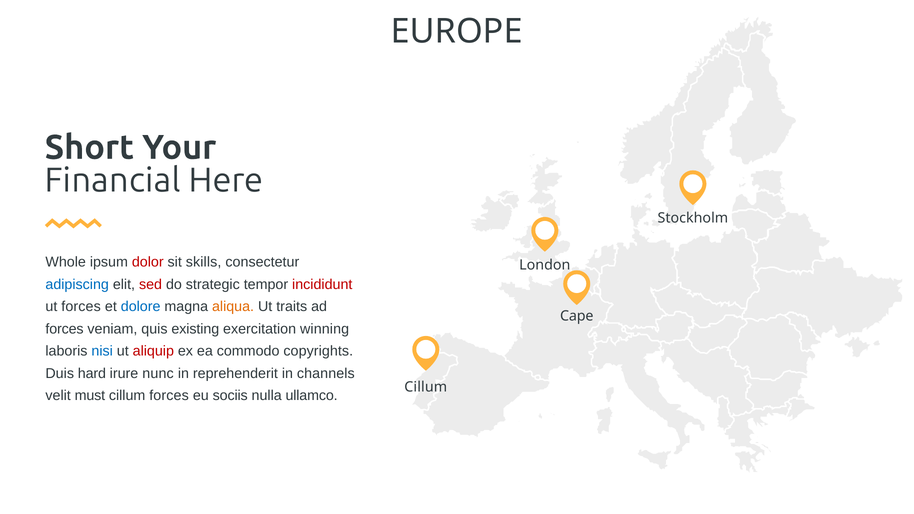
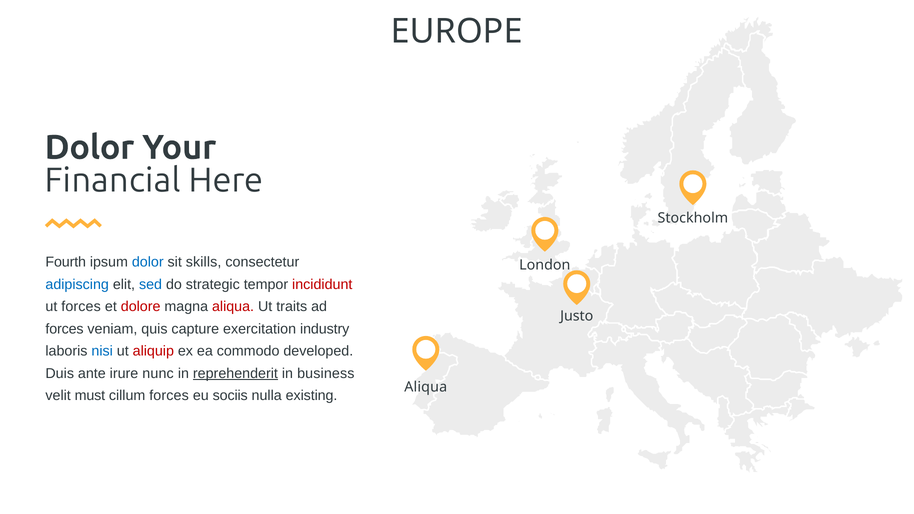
Short at (89, 148): Short -> Dolor
Whole: Whole -> Fourth
dolor at (148, 262) colour: red -> blue
sed colour: red -> blue
dolore colour: blue -> red
aliqua at (233, 307) colour: orange -> red
Cape: Cape -> Justo
existing: existing -> capture
winning: winning -> industry
copyrights: copyrights -> developed
hard: hard -> ante
reprehenderit underline: none -> present
channels: channels -> business
Cillum at (426, 387): Cillum -> Aliqua
ullamco: ullamco -> existing
